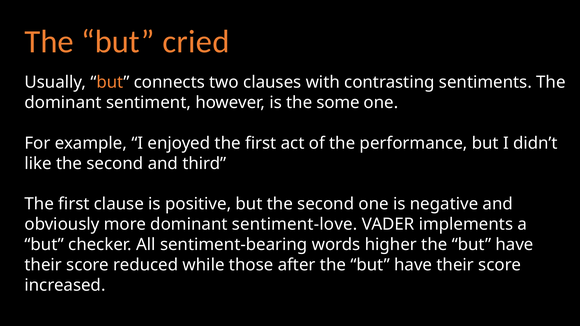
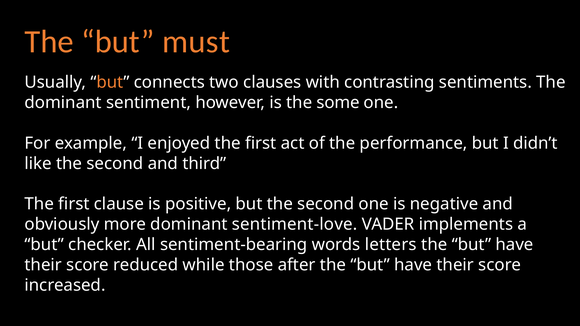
cried: cried -> must
higher: higher -> letters
